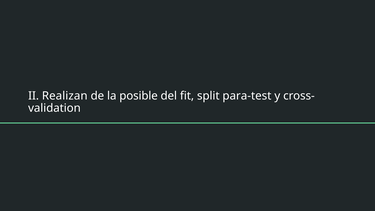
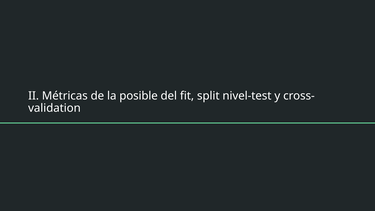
Realizan: Realizan -> Métricas
para-test: para-test -> nivel-test
